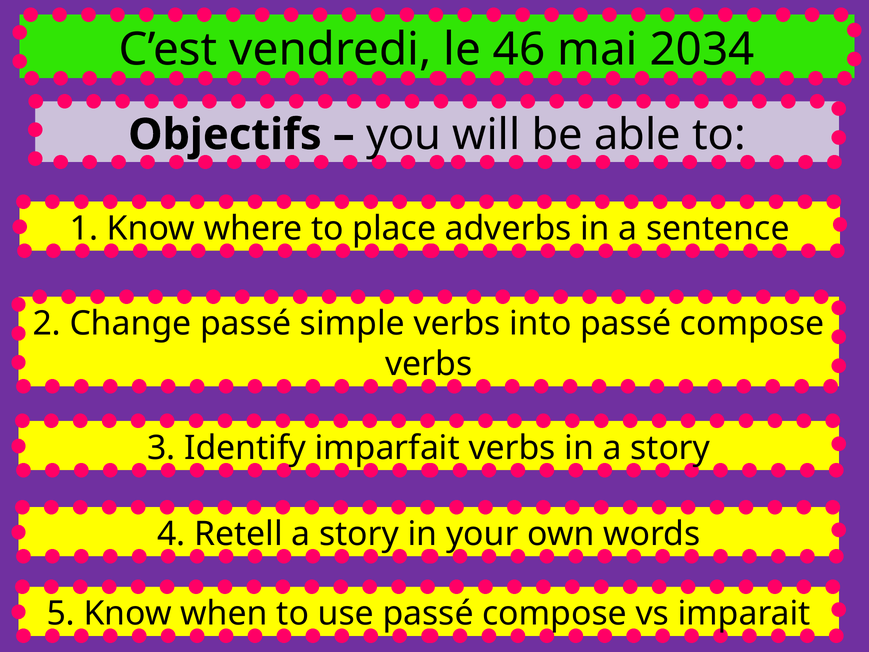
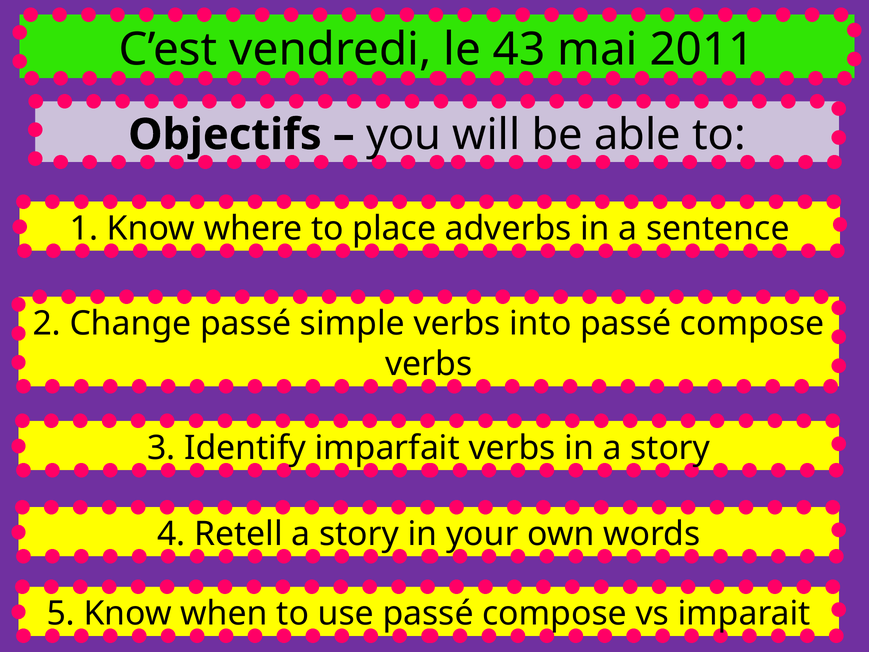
46: 46 -> 43
2034: 2034 -> 2011
